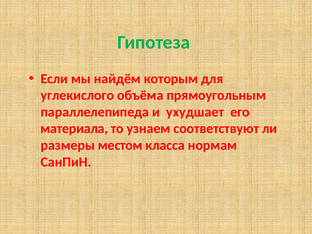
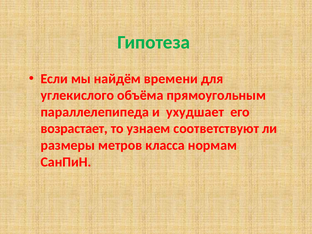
которым: которым -> времени
материала: материала -> возрастает
местом: местом -> метров
